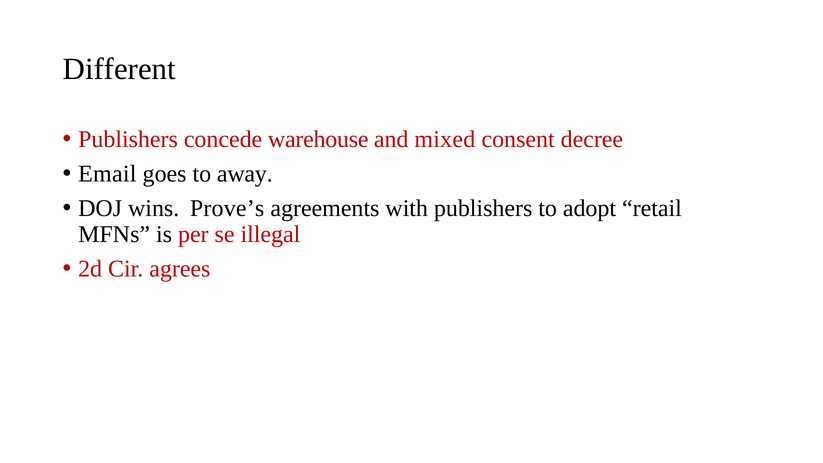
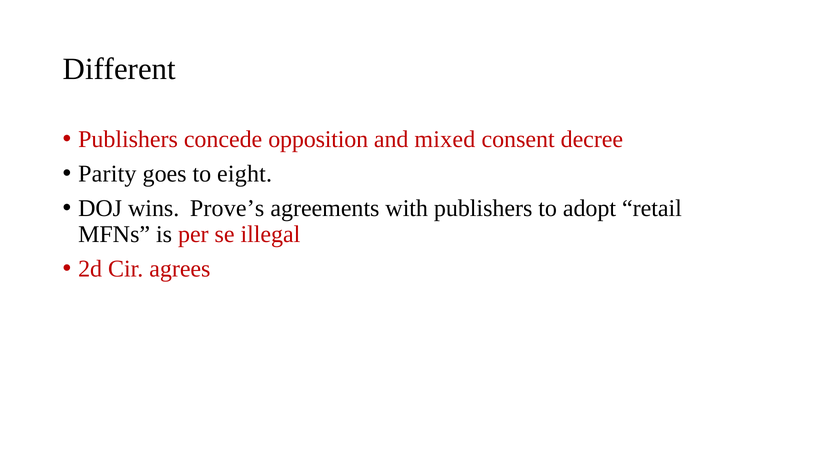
warehouse: warehouse -> opposition
Email: Email -> Parity
away: away -> eight
